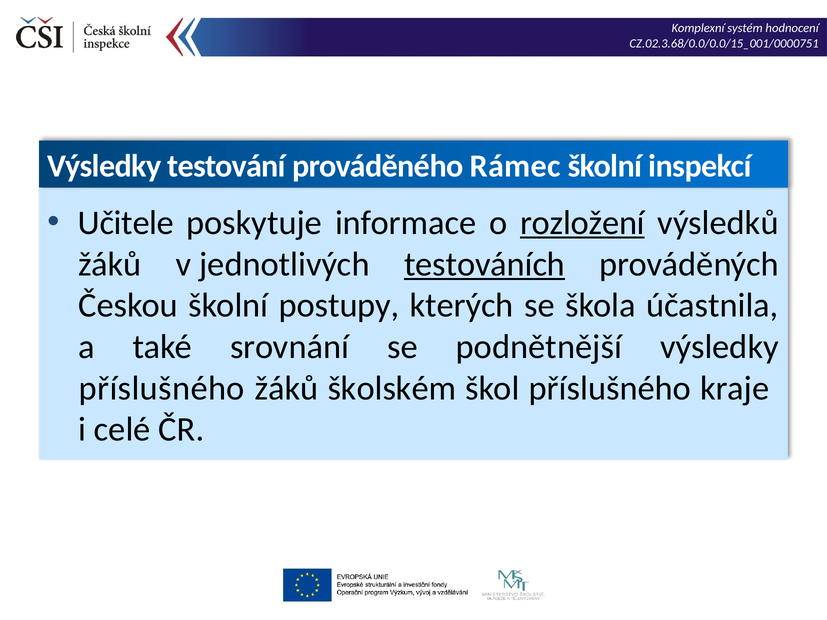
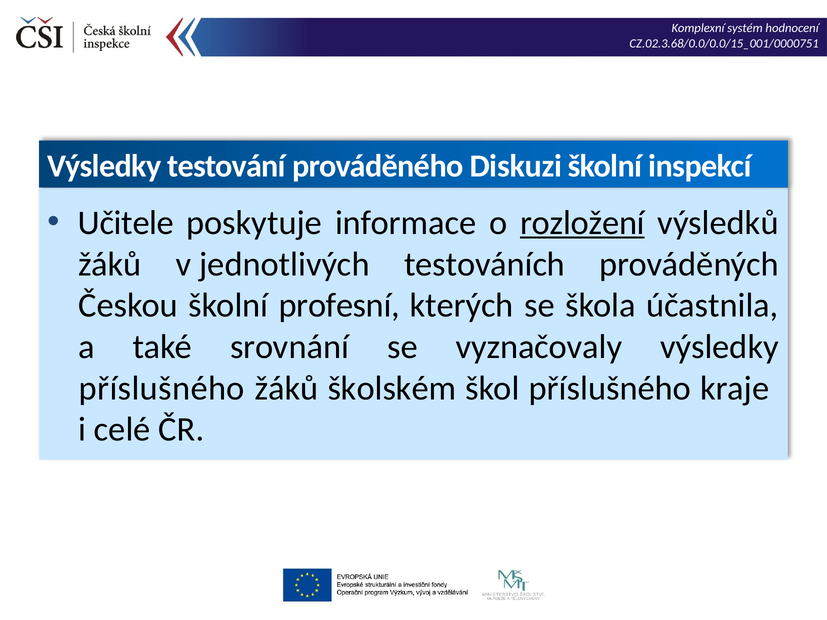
Rámec: Rámec -> Diskuzi
testováních underline: present -> none
postupy: postupy -> profesní
podnětnější: podnětnější -> vyznačovaly
